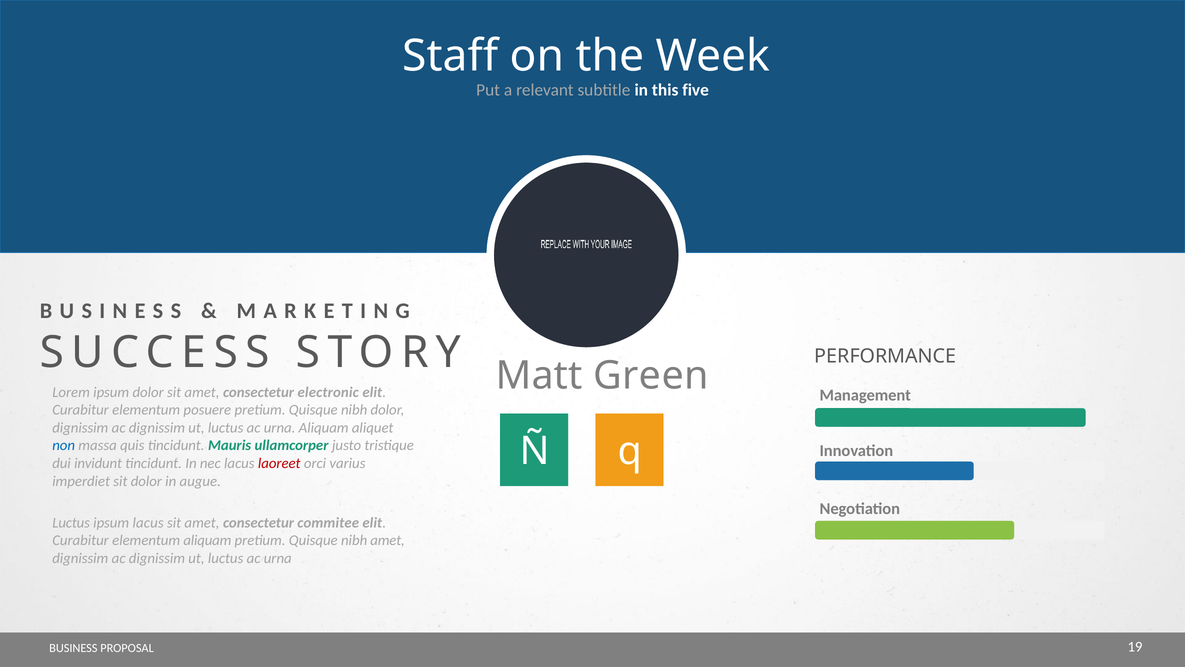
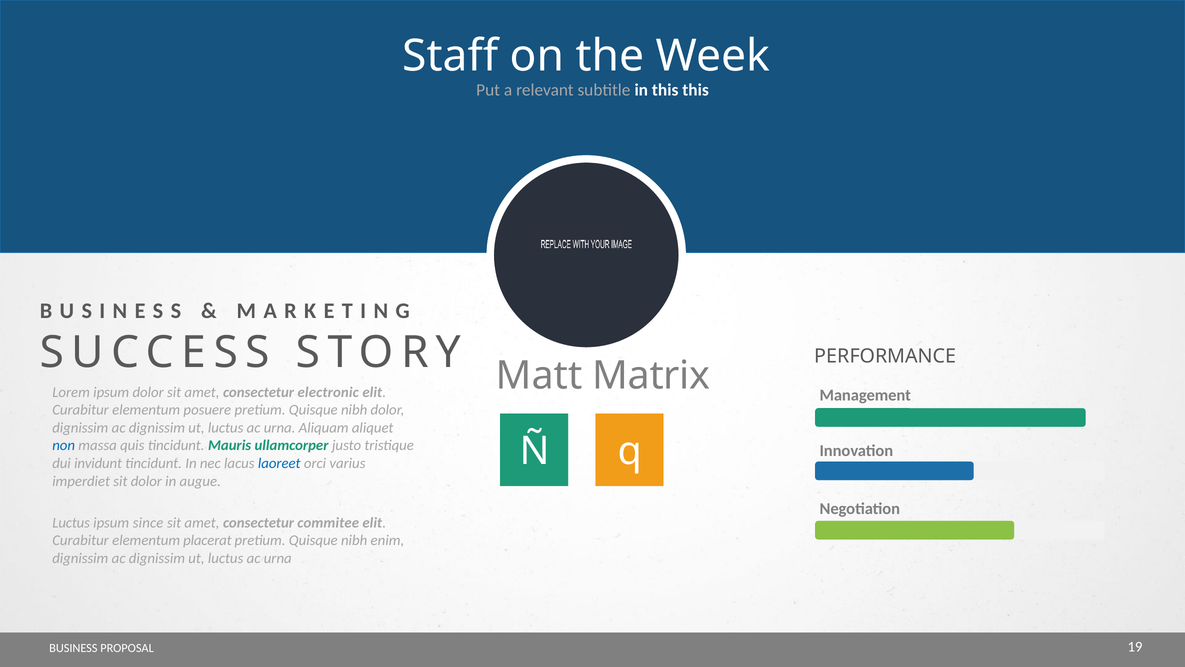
this five: five -> this
Green: Green -> Matrix
laoreet colour: red -> blue
ipsum lacus: lacus -> since
elementum aliquam: aliquam -> placerat
nibh amet: amet -> enim
